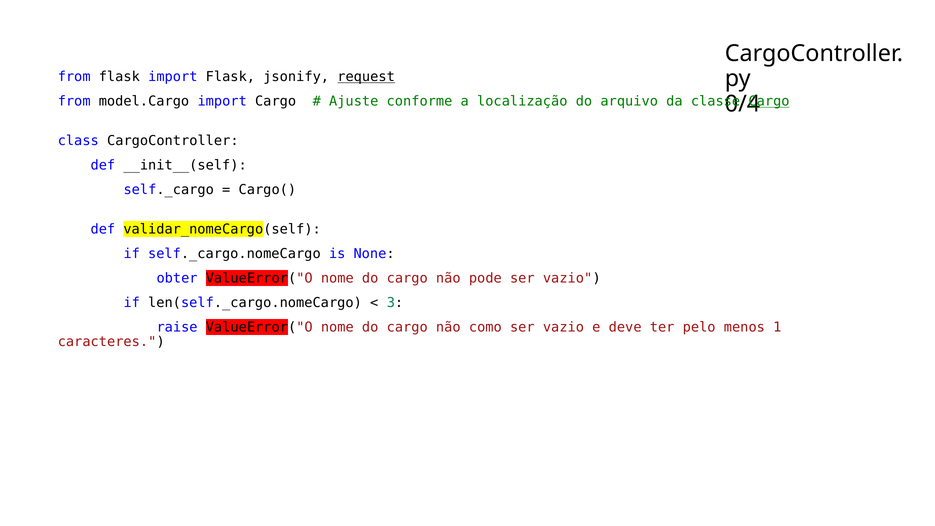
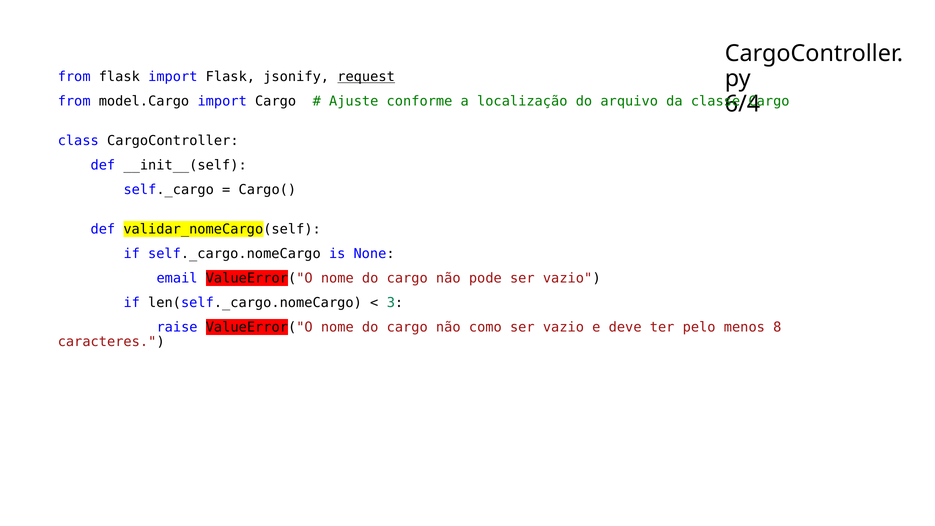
Cargo at (769, 101) underline: present -> none
0/4: 0/4 -> 6/4
obter: obter -> email
1: 1 -> 8
